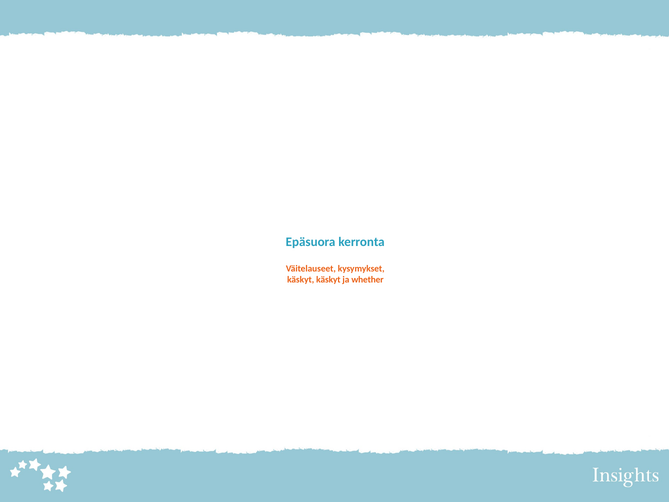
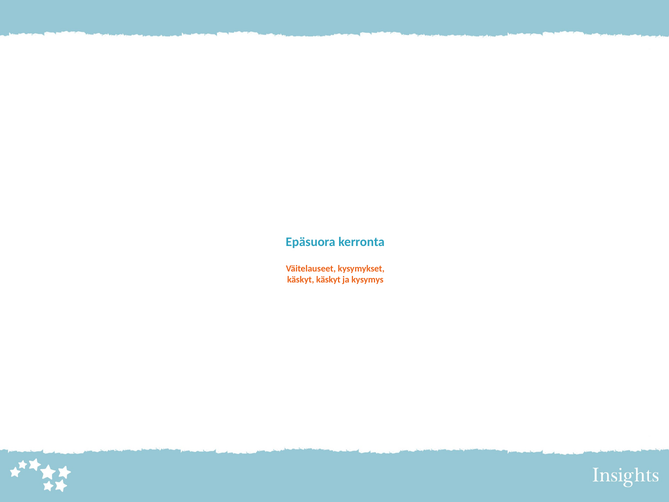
whether: whether -> kysymys
